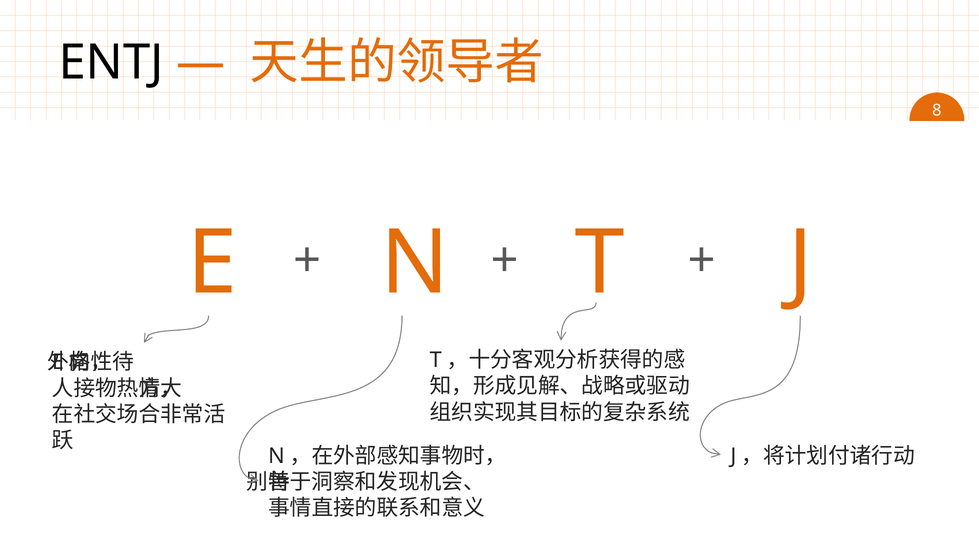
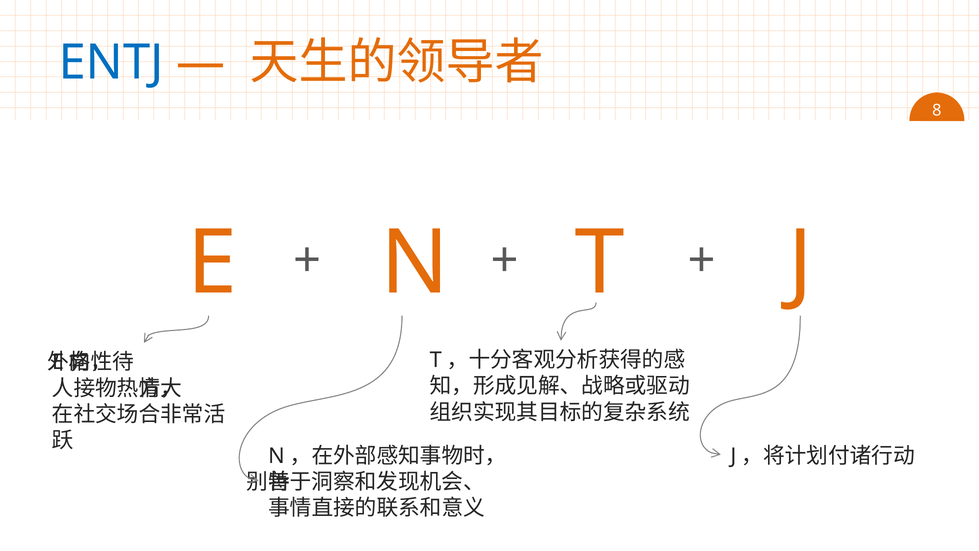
ENTJ colour: black -> blue
